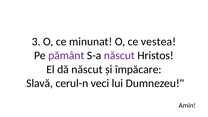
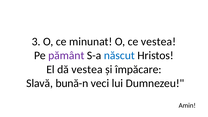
născut at (119, 55) colour: purple -> blue
dă născut: născut -> vestea
cerul-n: cerul-n -> bună-n
